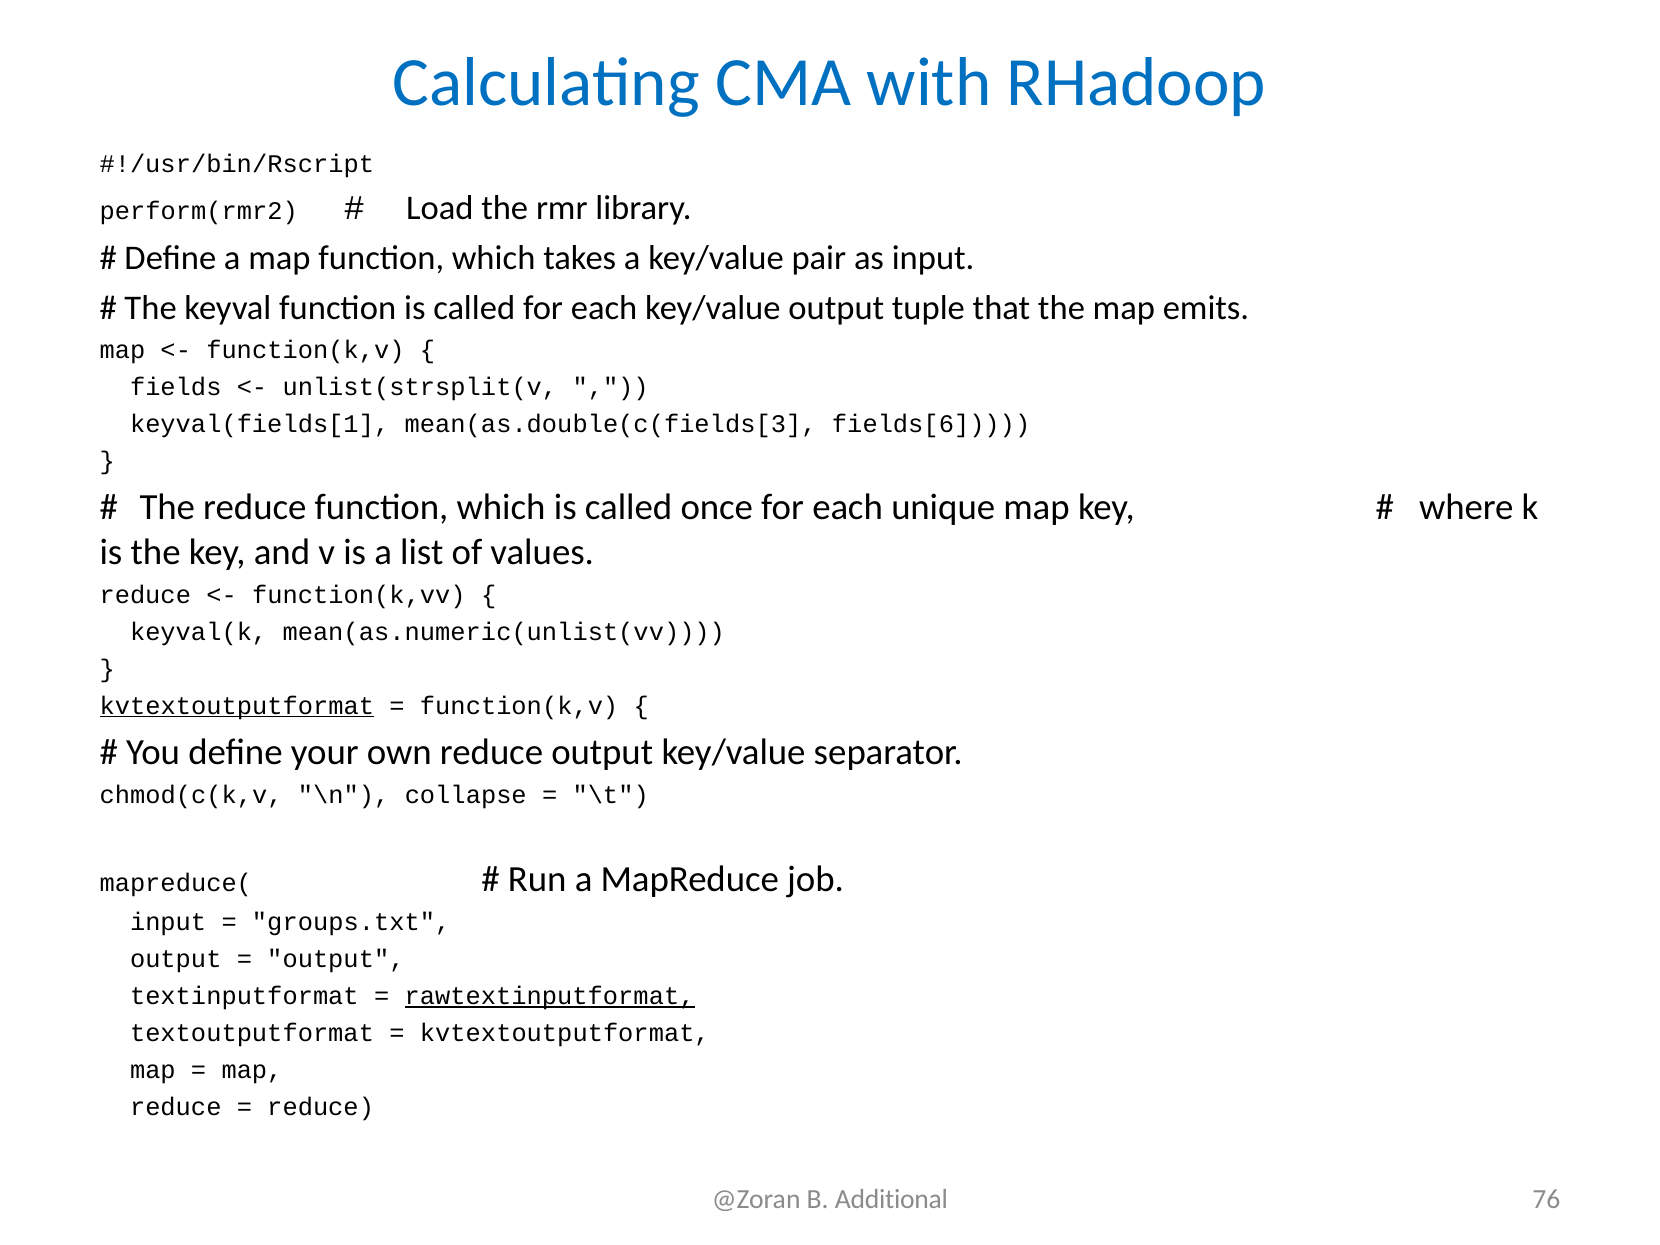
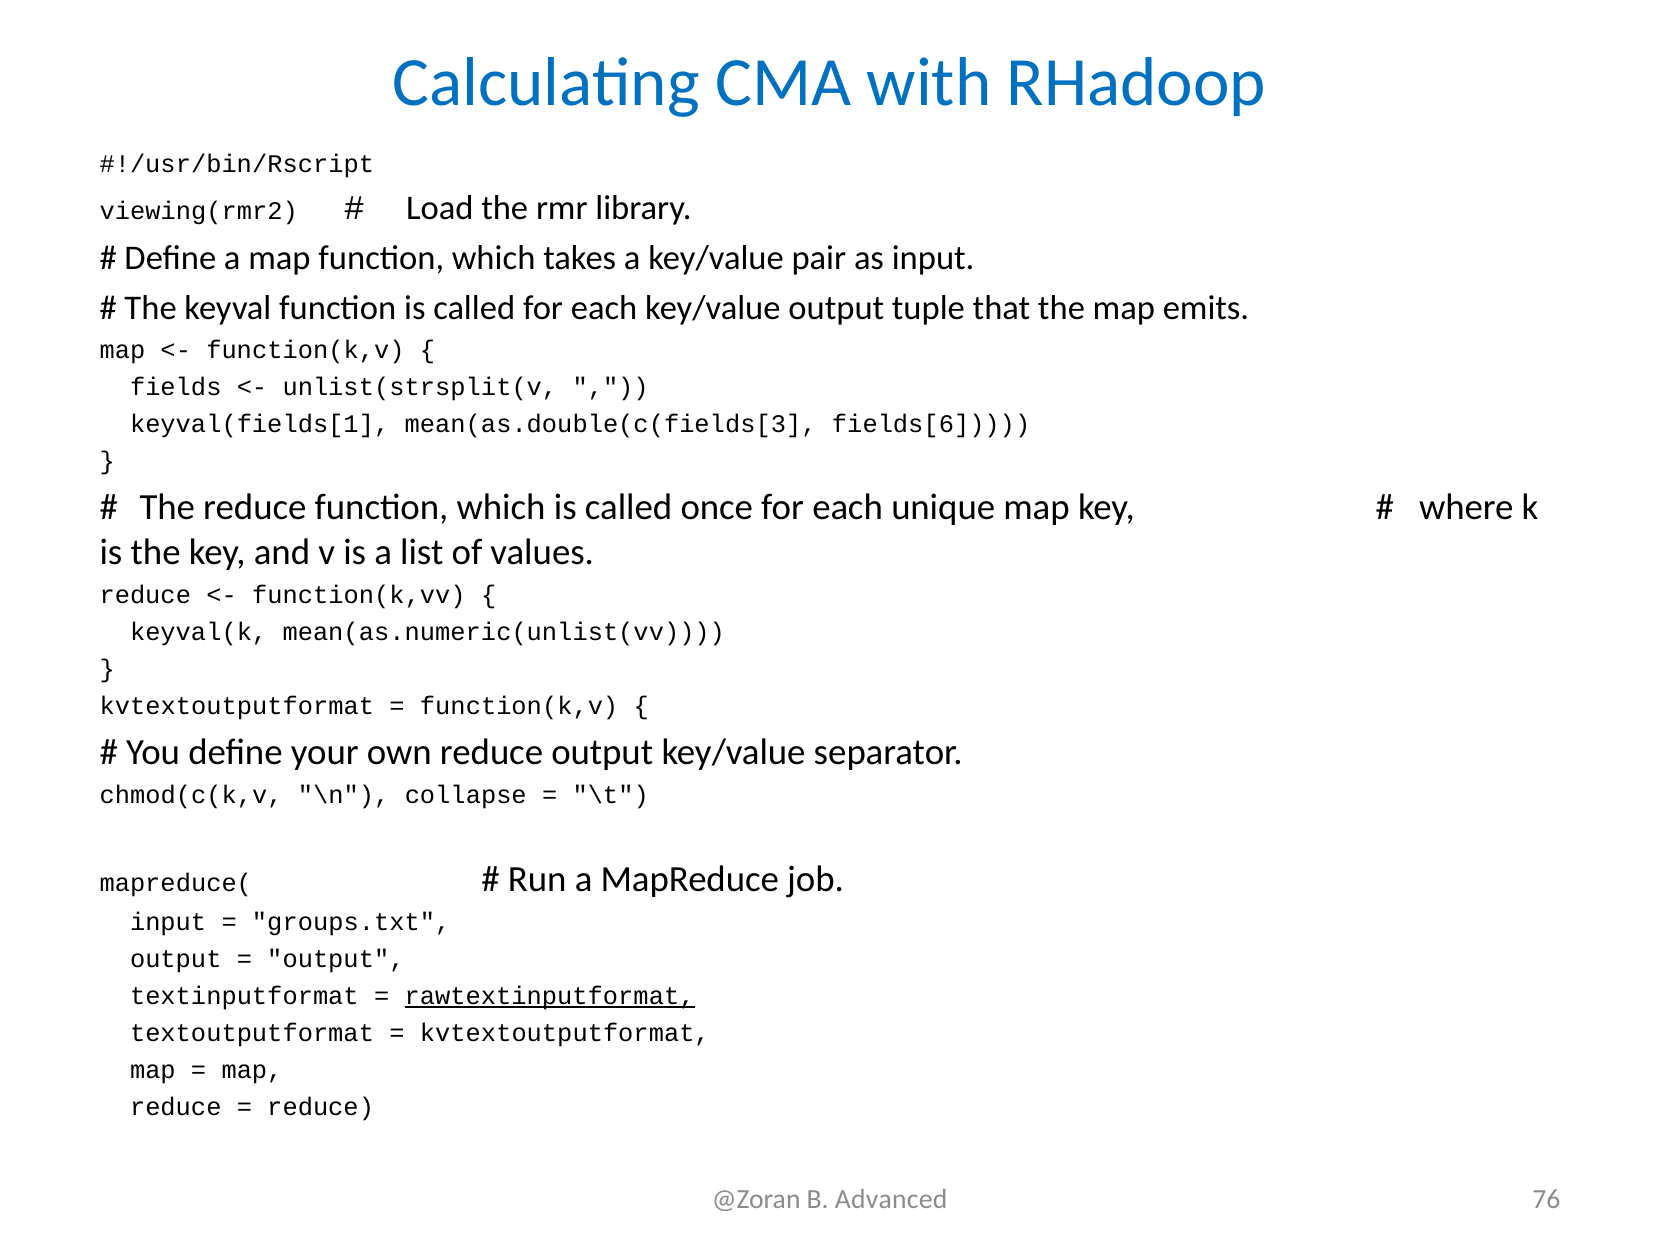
perform(rmr2: perform(rmr2 -> viewing(rmr2
kvtextoutputformat at (237, 706) underline: present -> none
Additional: Additional -> Advanced
